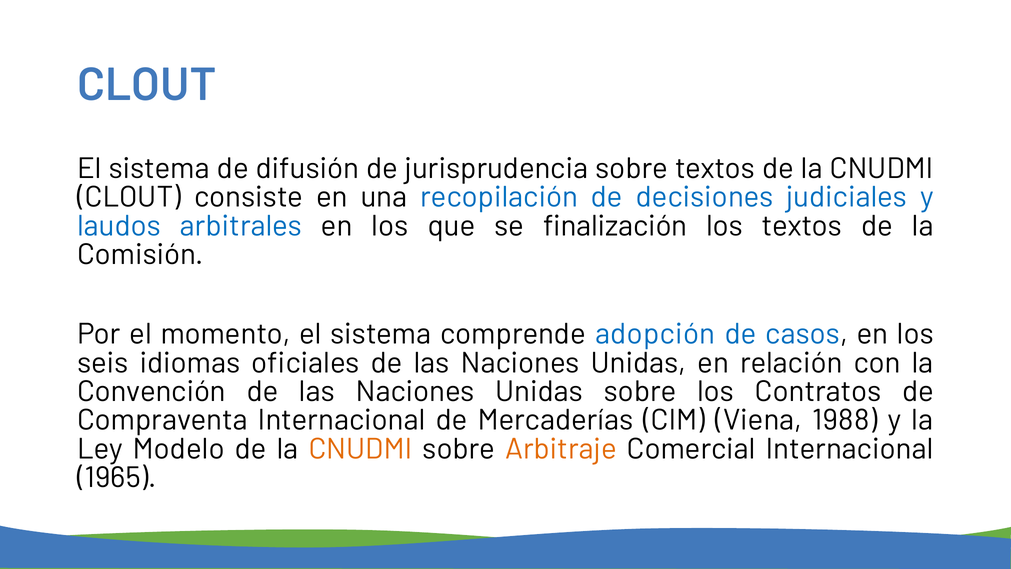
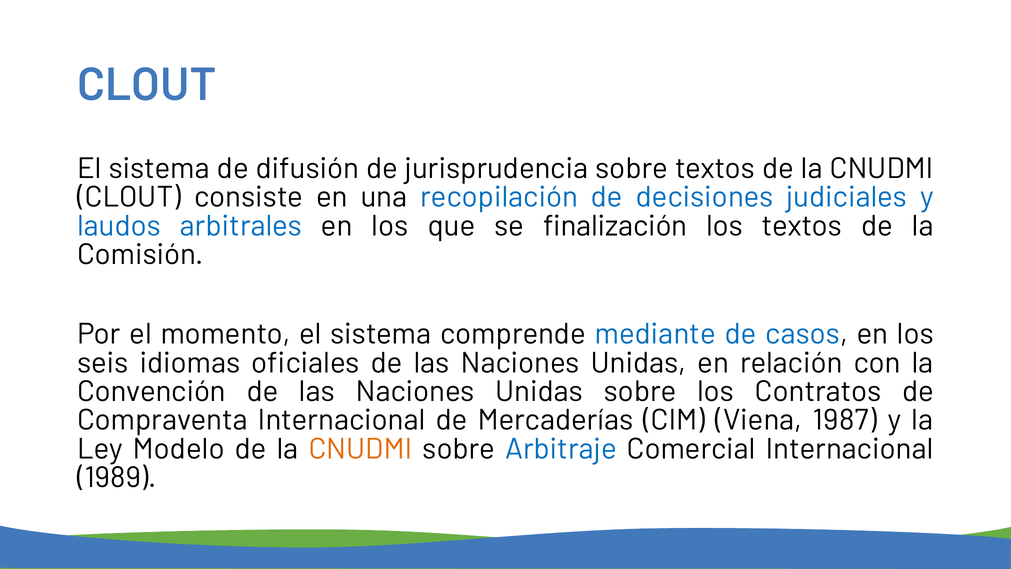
adopción: adopción -> mediante
1988: 1988 -> 1987
Arbitraje colour: orange -> blue
1965: 1965 -> 1989
